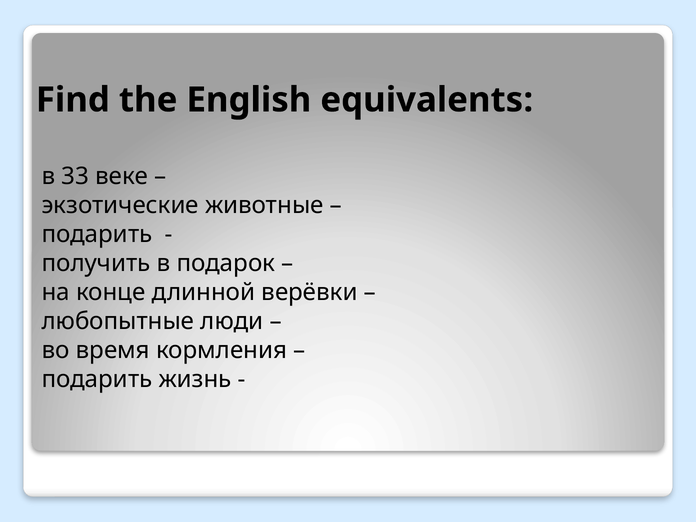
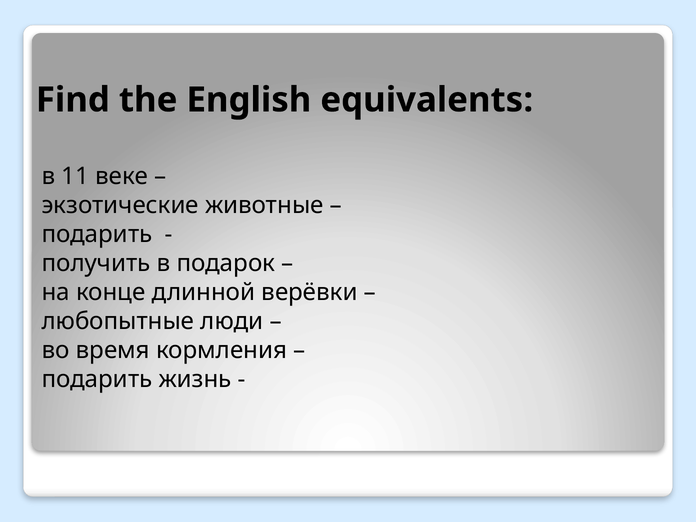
33: 33 -> 11
